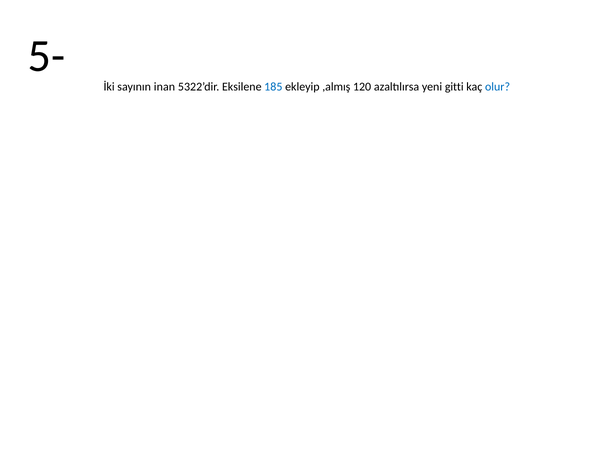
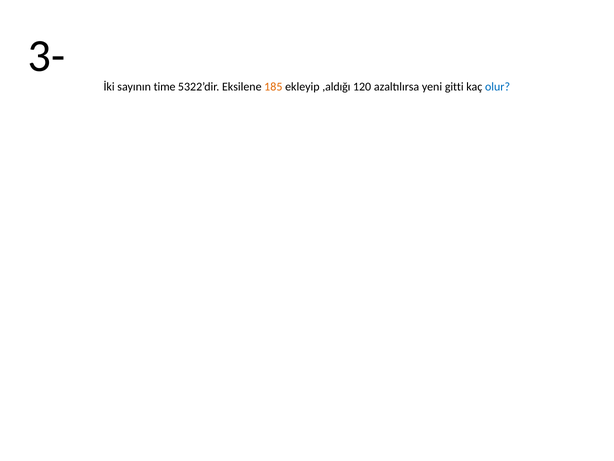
5-: 5- -> 3-
inan: inan -> time
185 colour: blue -> orange
,almış: ,almış -> ,aldığı
